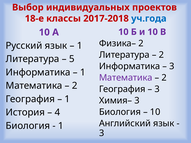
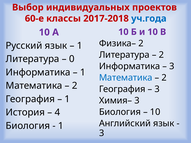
18-е: 18-е -> 60-е
5: 5 -> 0
Математика at (126, 78) colour: purple -> blue
